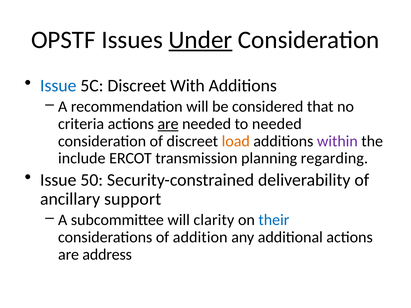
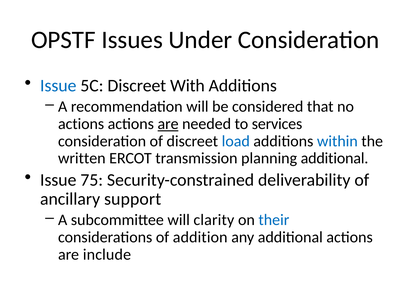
Under underline: present -> none
criteria at (81, 124): criteria -> actions
to needed: needed -> services
load colour: orange -> blue
within colour: purple -> blue
include: include -> written
planning regarding: regarding -> additional
50: 50 -> 75
address: address -> include
